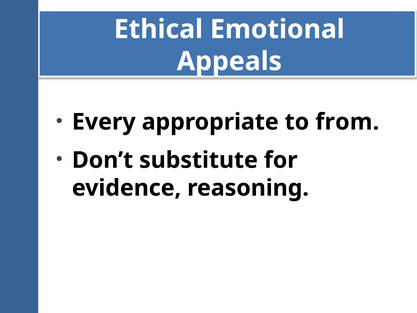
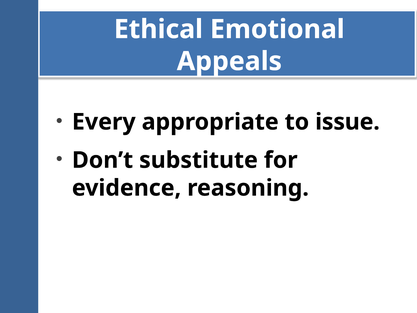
from: from -> issue
